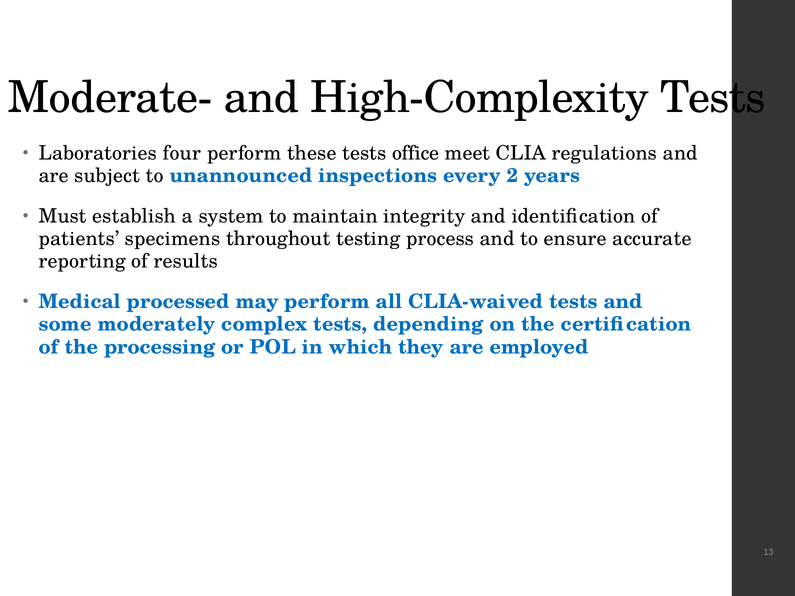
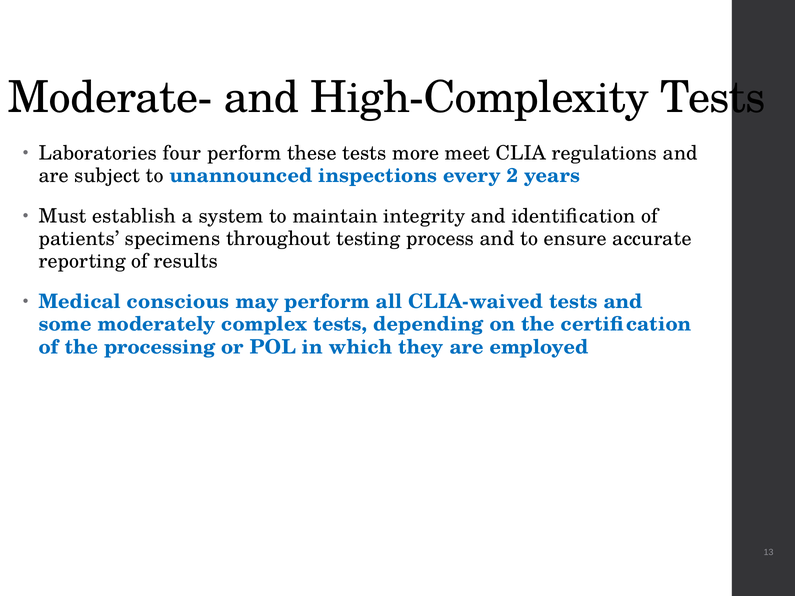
office: office -> more
processed: processed -> conscious
